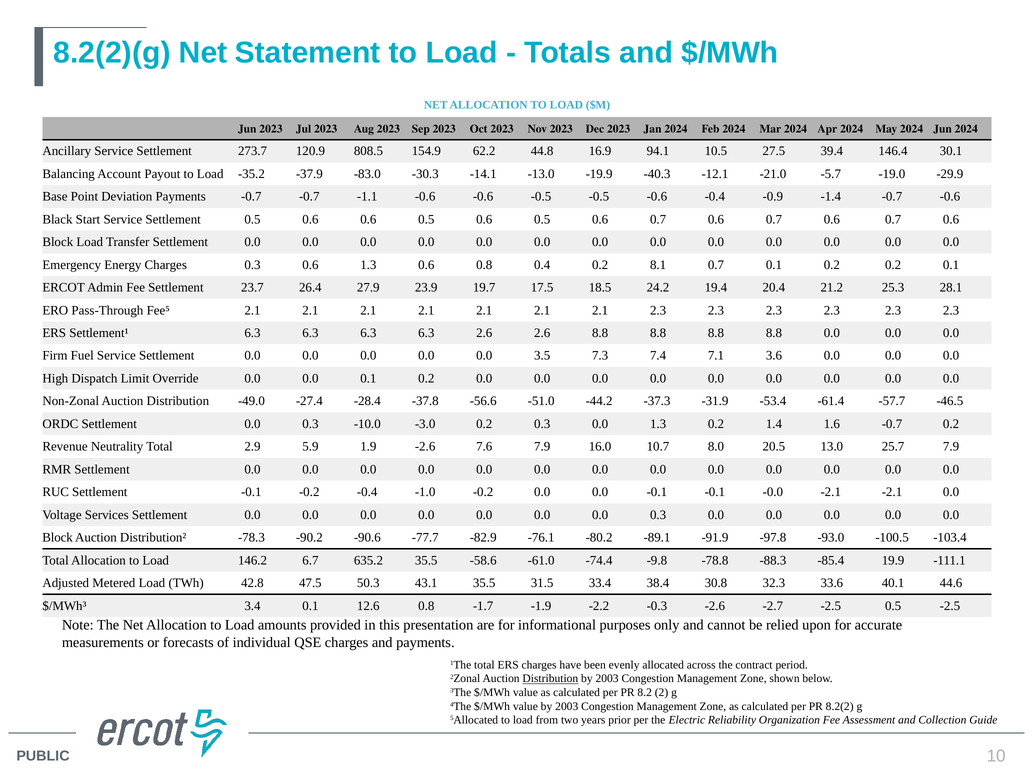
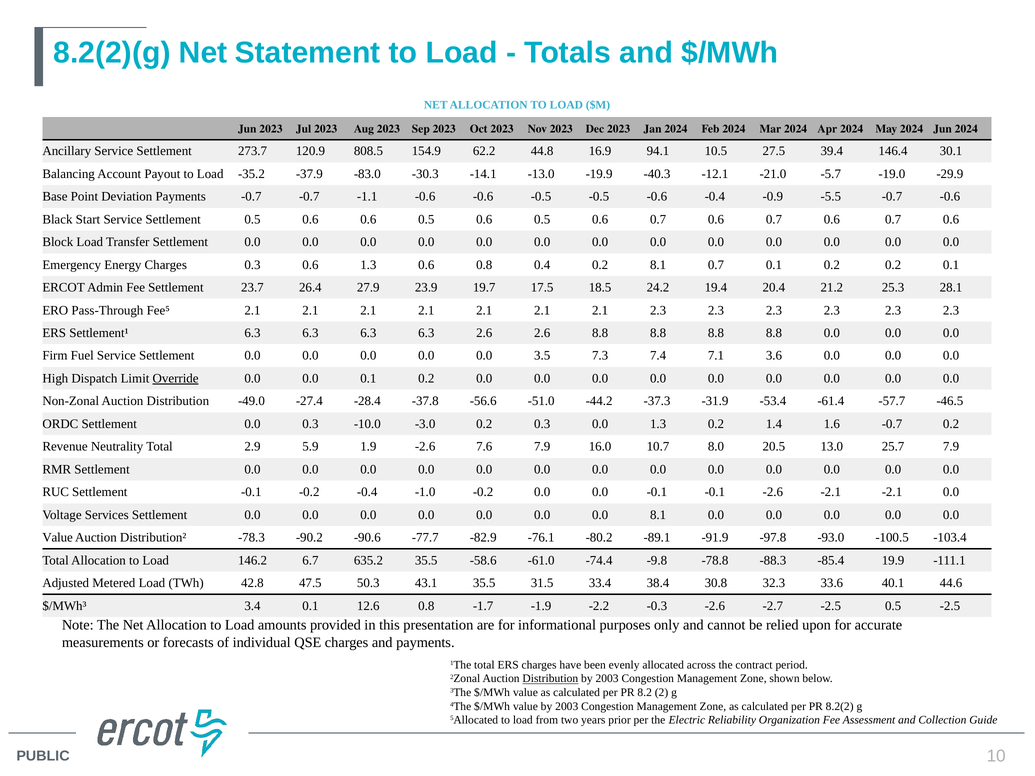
-1.4: -1.4 -> -5.5
Override underline: none -> present
-0.1 -0.0: -0.0 -> -2.6
0.0 0.0 0.3: 0.3 -> 8.1
Block at (58, 538): Block -> Value
